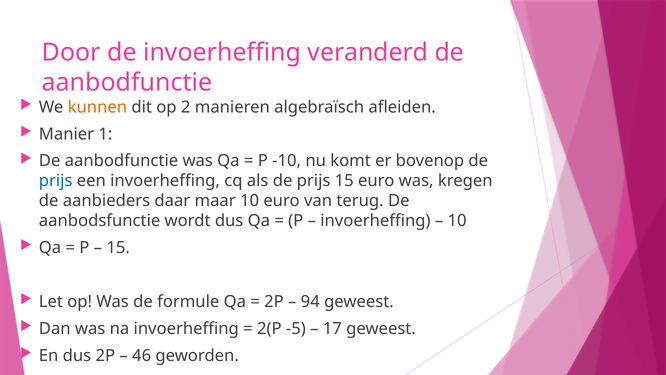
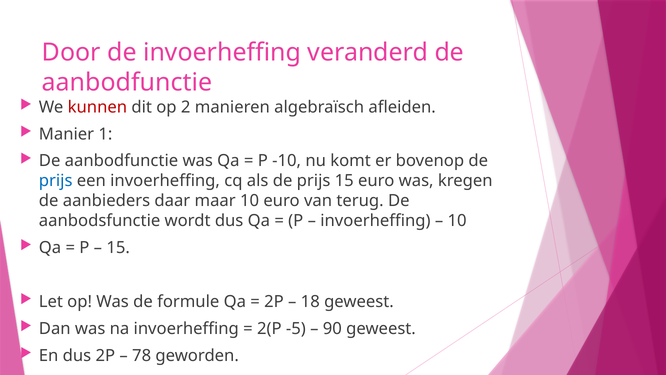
kunnen colour: orange -> red
94: 94 -> 18
17: 17 -> 90
46: 46 -> 78
